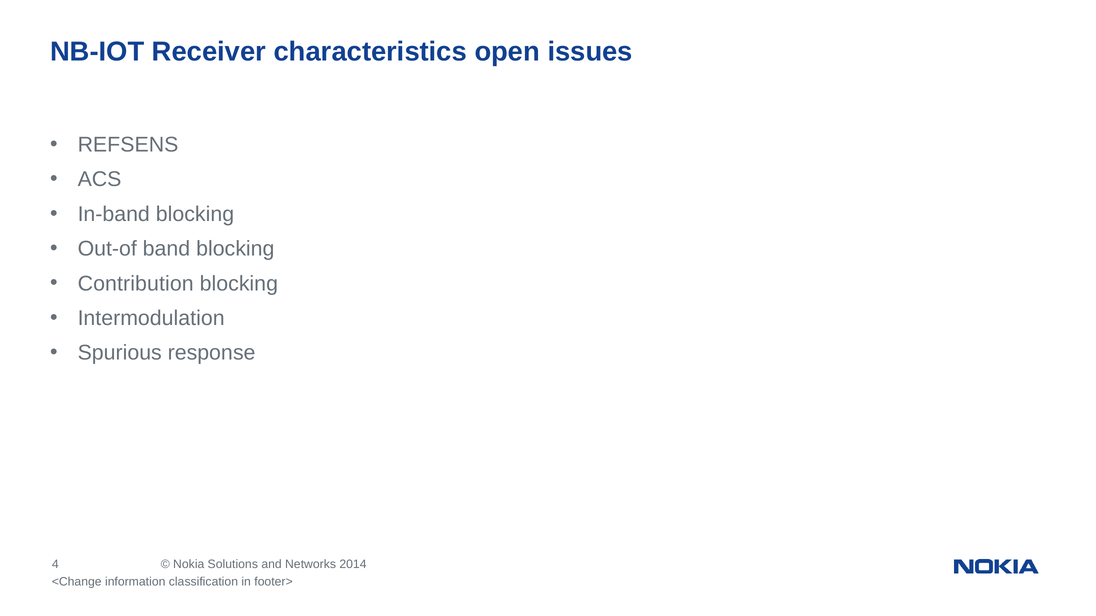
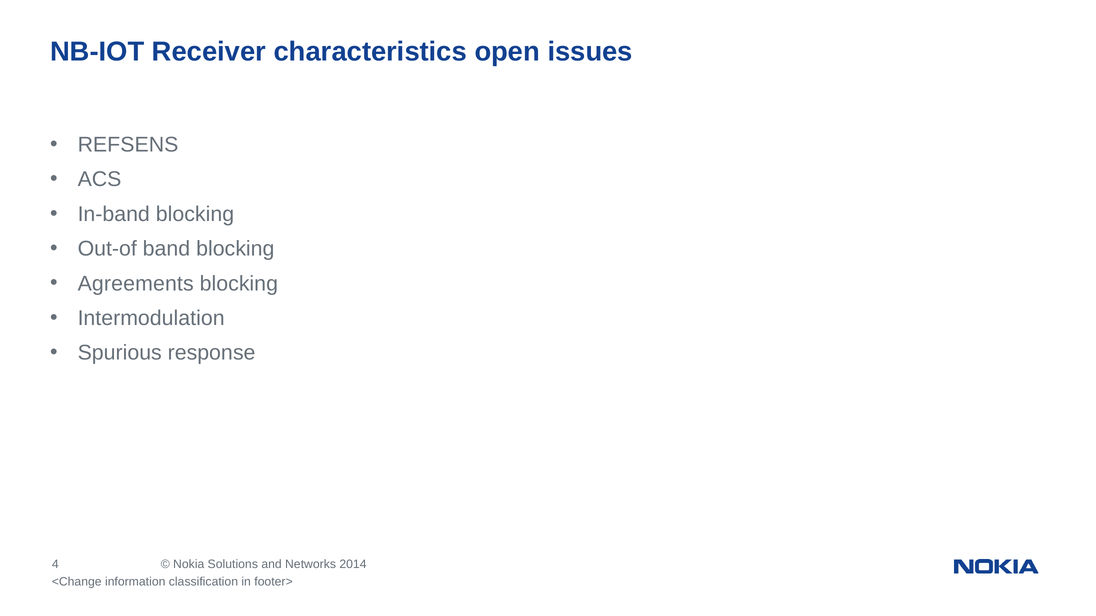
Contribution: Contribution -> Agreements
